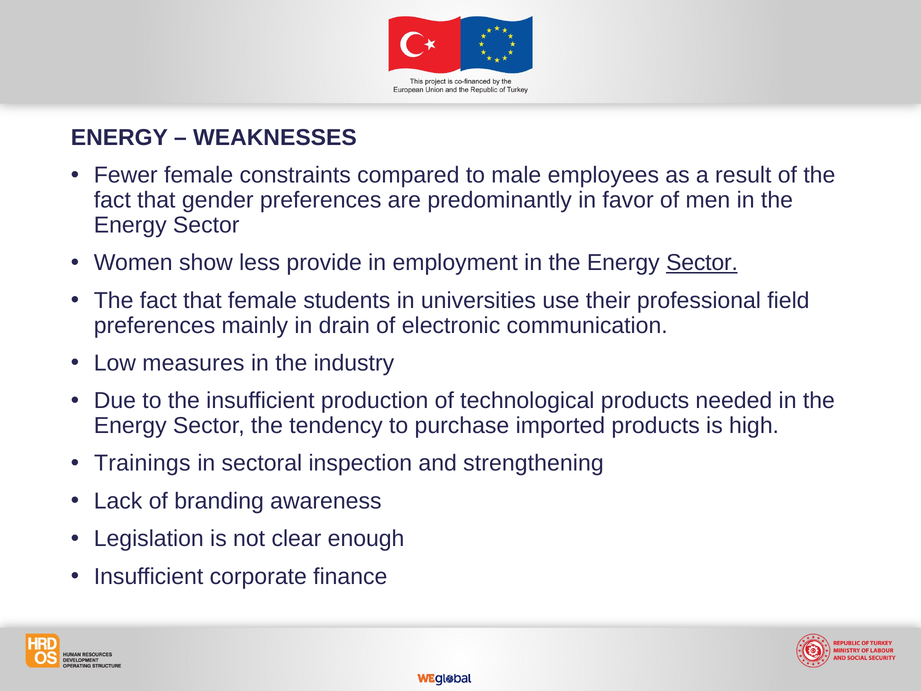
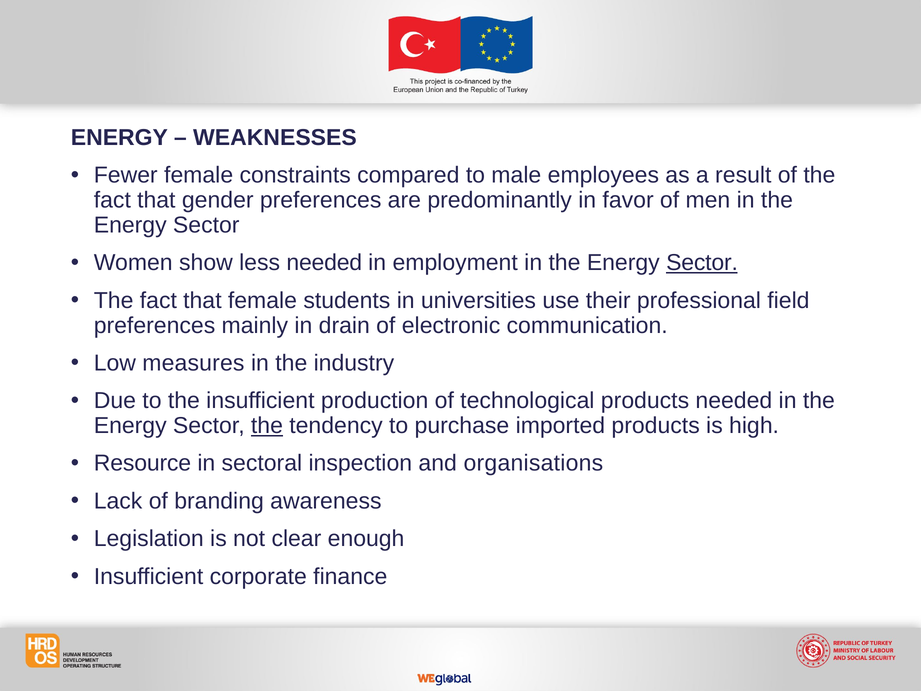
less provide: provide -> needed
the at (267, 426) underline: none -> present
Trainings: Trainings -> Resource
strengthening: strengthening -> organisations
